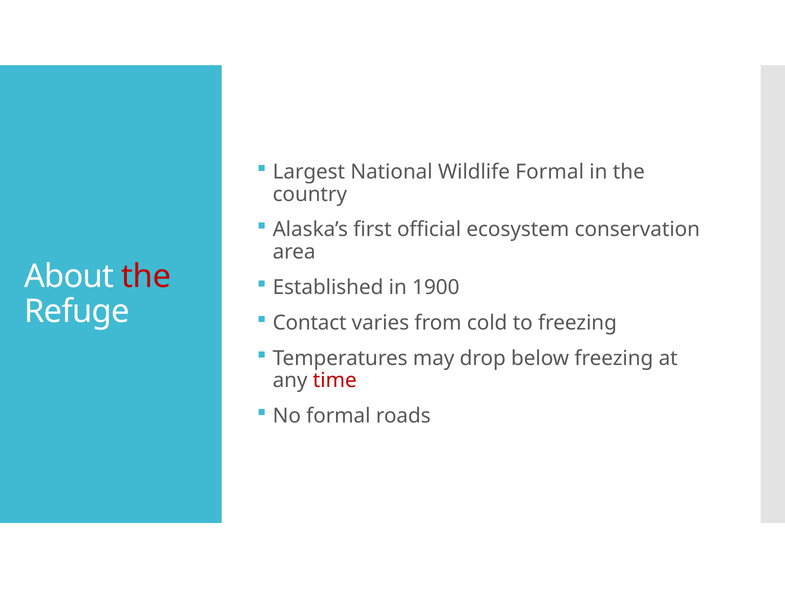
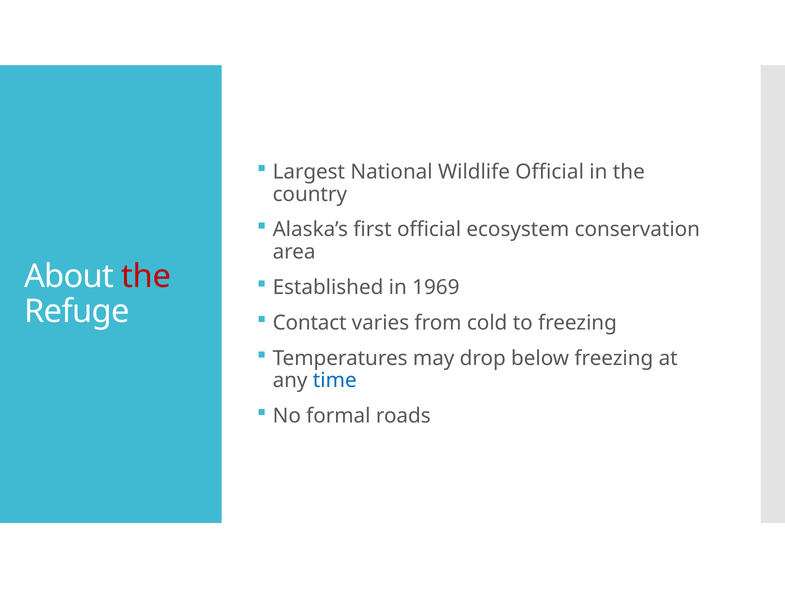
Wildlife Formal: Formal -> Official
1900: 1900 -> 1969
time colour: red -> blue
